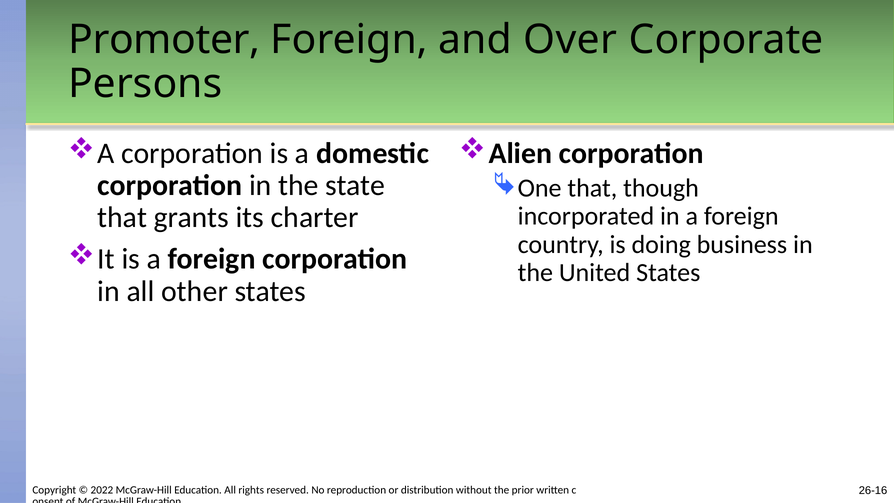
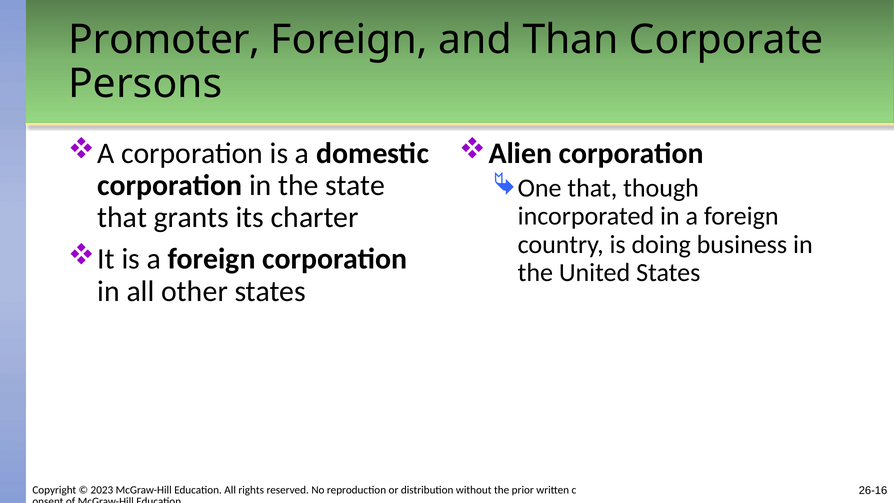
Over: Over -> Than
2022: 2022 -> 2023
